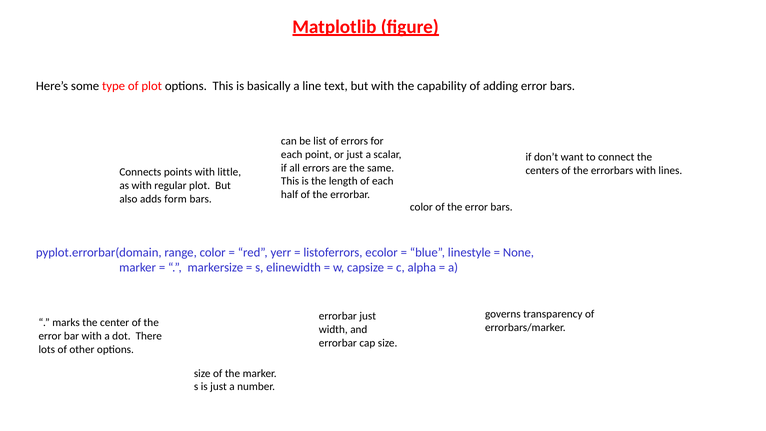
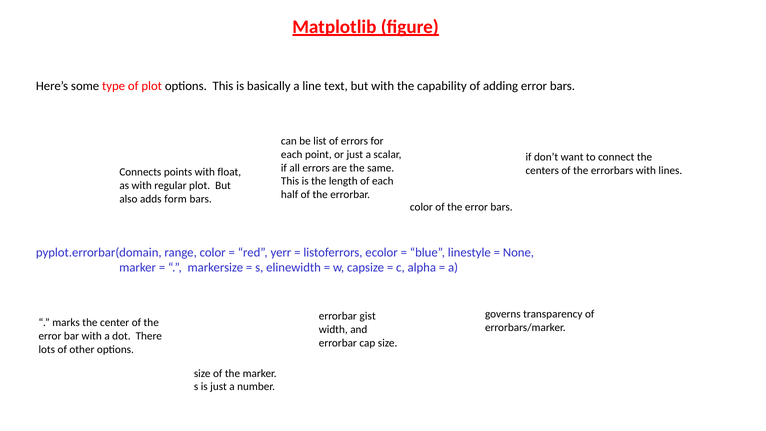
little: little -> float
errorbar just: just -> gist
